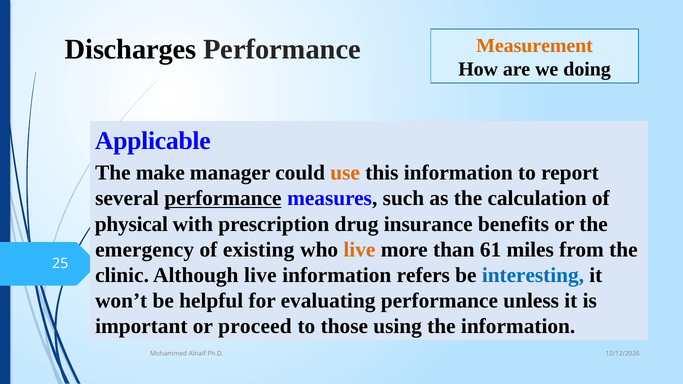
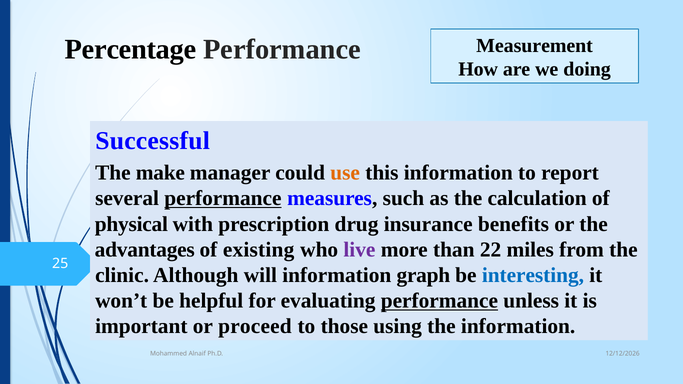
Discharges: Discharges -> Percentage
Measurement colour: orange -> black
Applicable: Applicable -> Successful
emergency: emergency -> advantages
live at (359, 250) colour: orange -> purple
61: 61 -> 22
Although live: live -> will
refers: refers -> graph
performance at (439, 301) underline: none -> present
